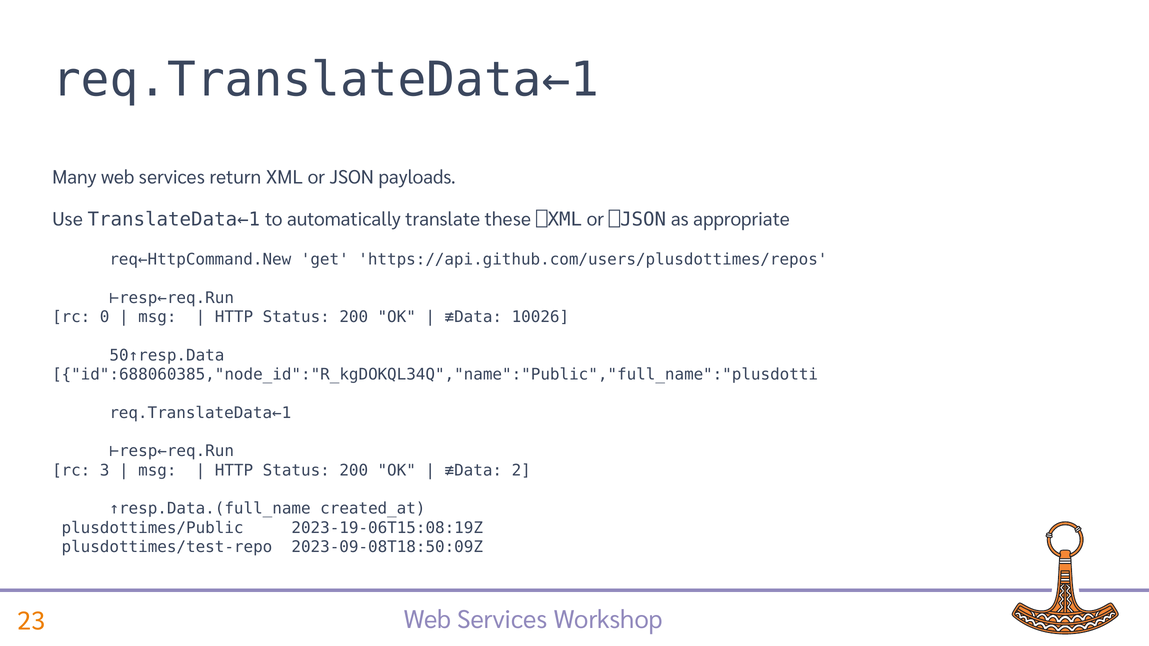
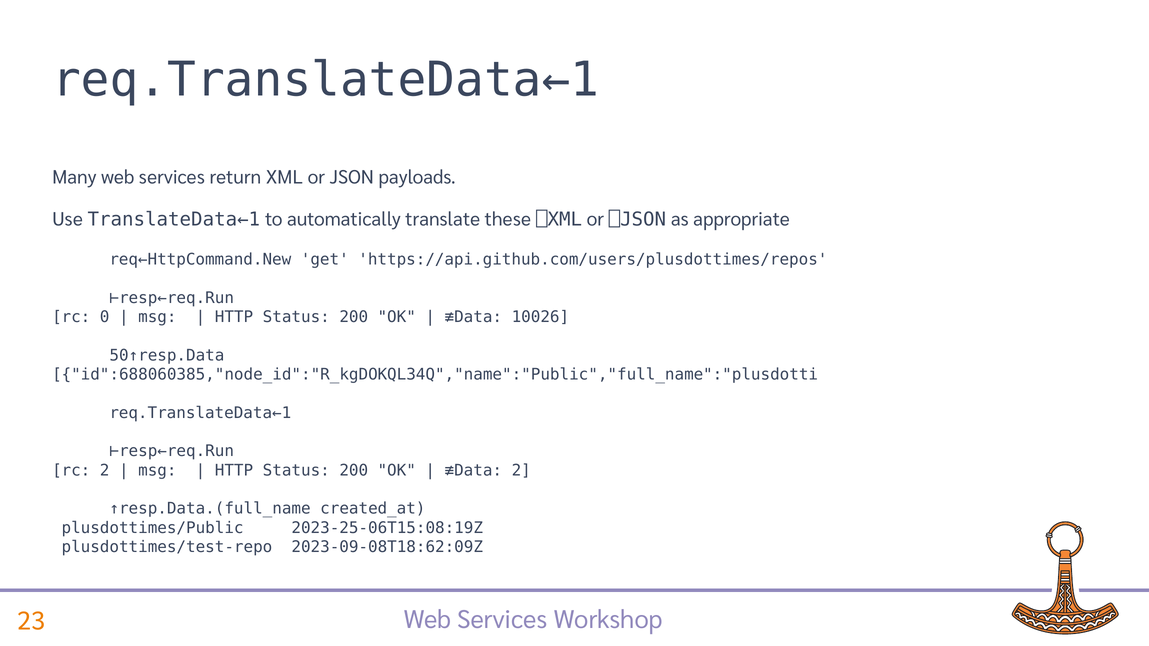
rc 3: 3 -> 2
2023-19-06T15:08:19Z: 2023-19-06T15:08:19Z -> 2023-25-06T15:08:19Z
2023-09-08T18:50:09Z: 2023-09-08T18:50:09Z -> 2023-09-08T18:62:09Z
